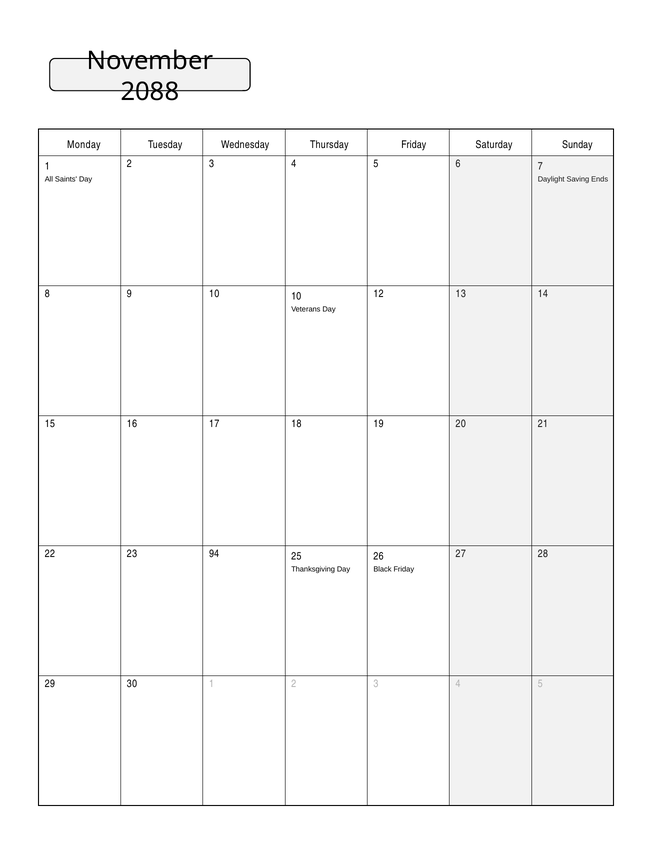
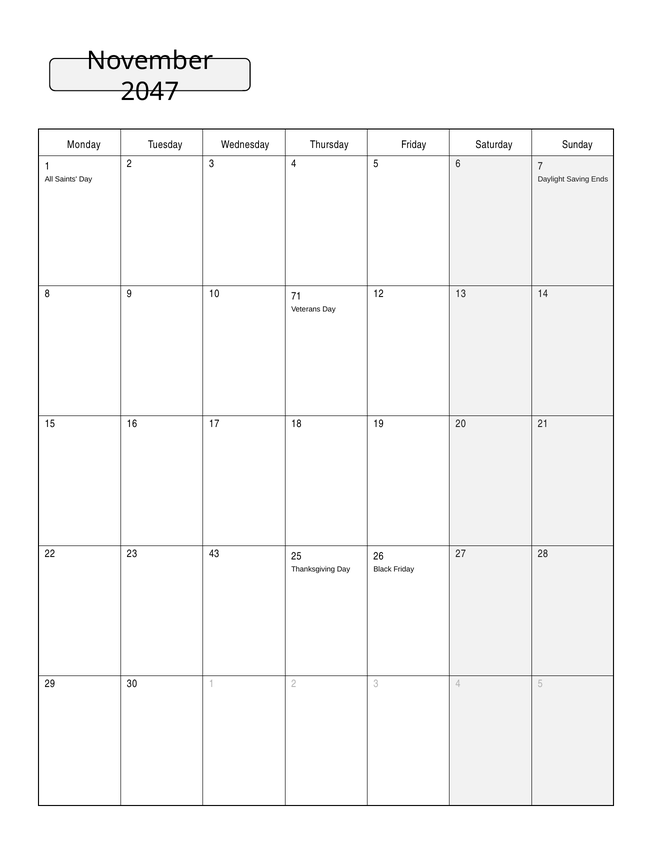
2088: 2088 -> 2047
10 10: 10 -> 71
94: 94 -> 43
